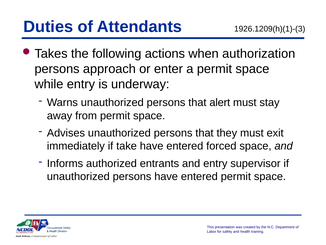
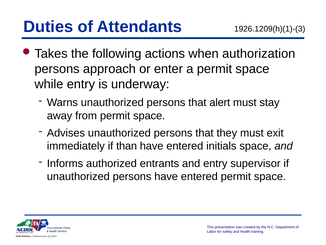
take: take -> than
forced: forced -> initials
